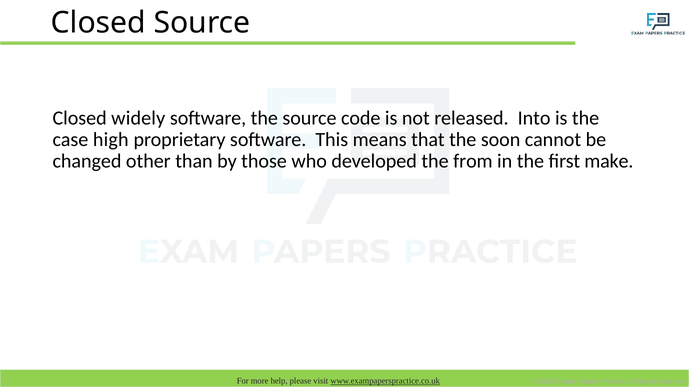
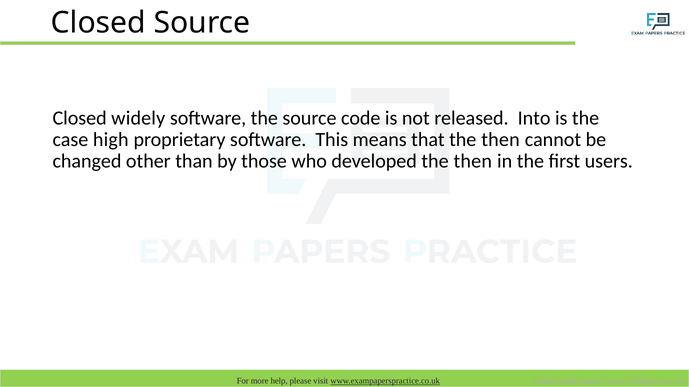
that the soon: soon -> then
developed the from: from -> then
make: make -> users
